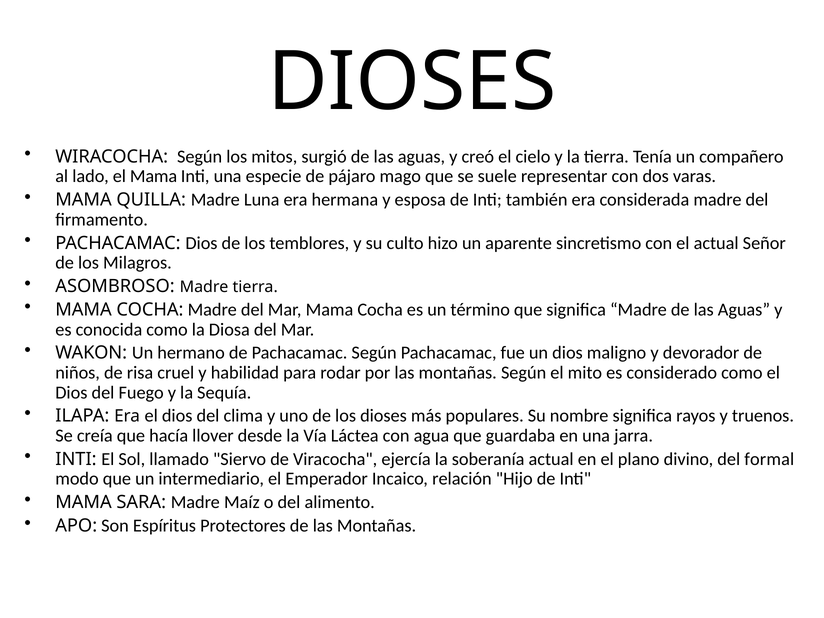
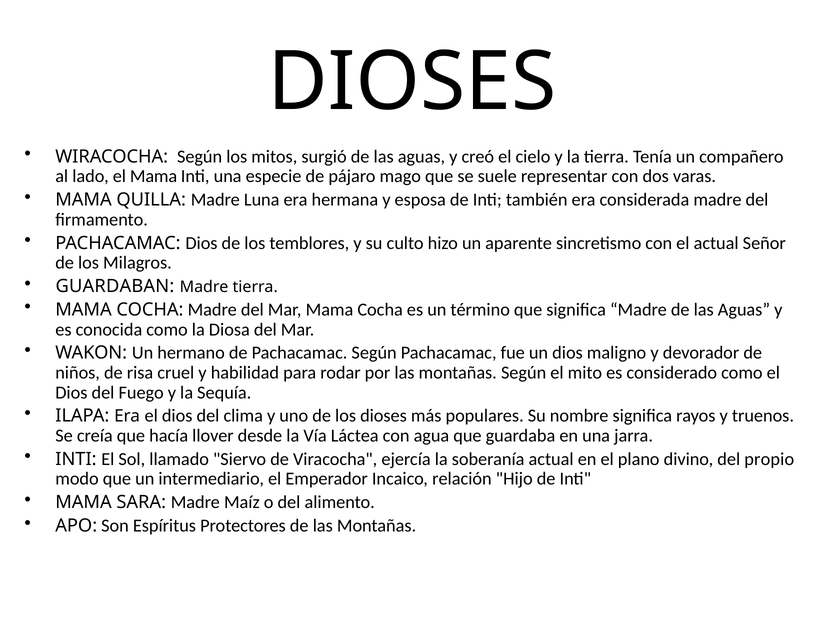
ASOMBROSO: ASOMBROSO -> GUARDABAN
formal: formal -> propio
